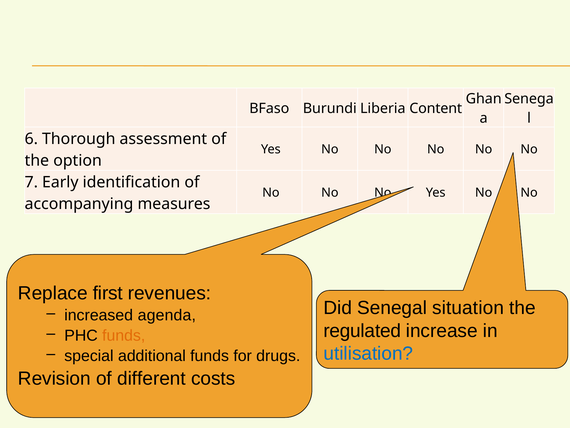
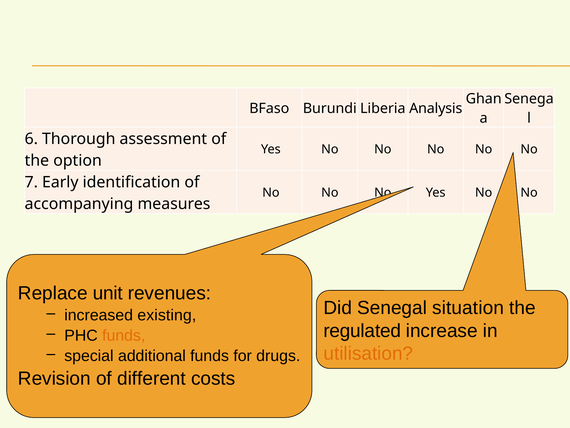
Content: Content -> Analysis
first: first -> unit
agenda: agenda -> existing
utilisation colour: blue -> orange
